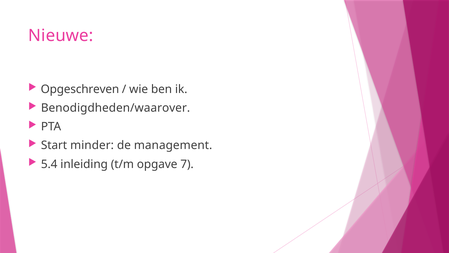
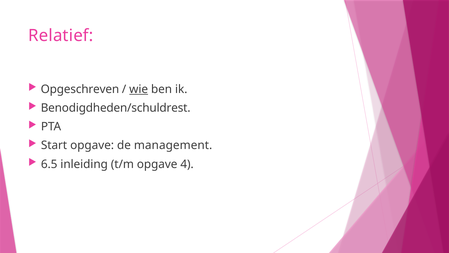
Nieuwe: Nieuwe -> Relatief
wie underline: none -> present
Benodigdheden/waarover: Benodigdheden/waarover -> Benodigdheden/schuldrest
Start minder: minder -> opgave
5.4: 5.4 -> 6.5
7: 7 -> 4
